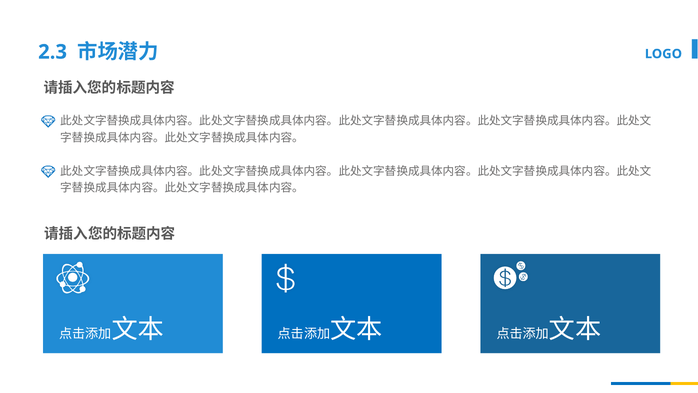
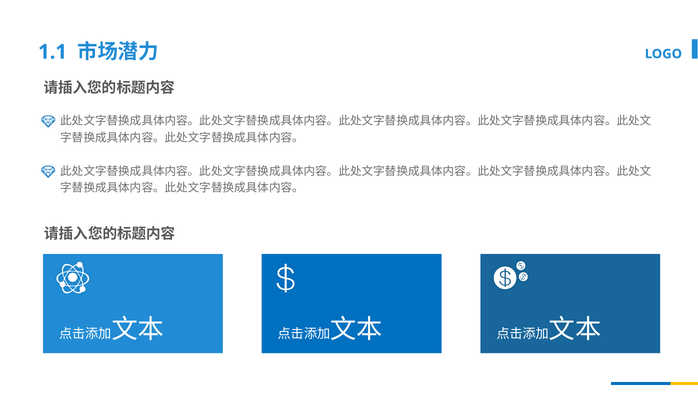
2.3: 2.3 -> 1.1
